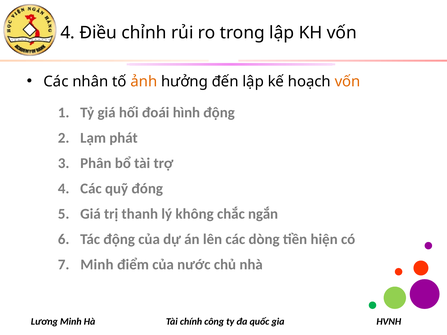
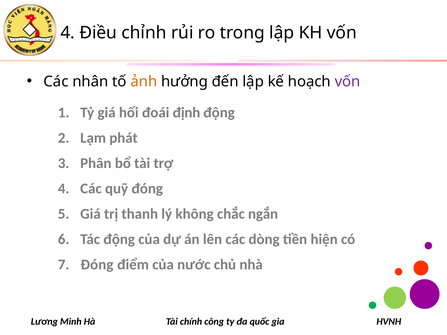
vốn at (348, 82) colour: orange -> purple
hình: hình -> định
Minh at (97, 265): Minh -> Đóng
